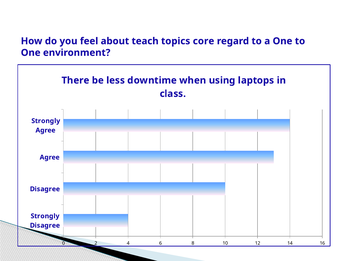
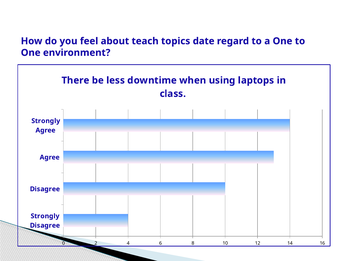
core: core -> date
